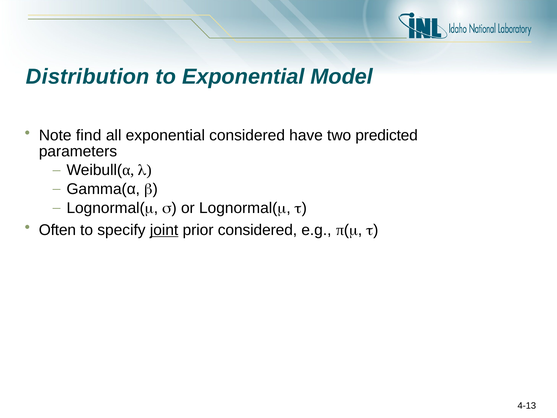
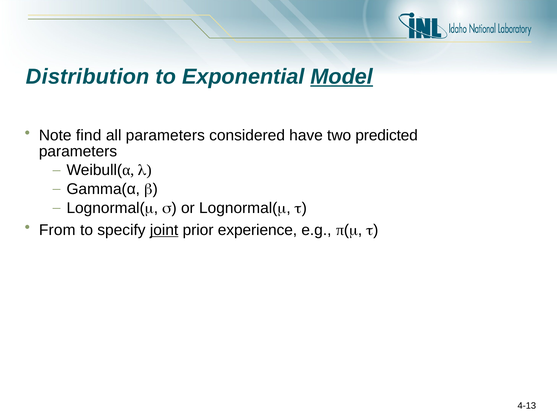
Model underline: none -> present
all exponential: exponential -> parameters
Often: Often -> From
prior considered: considered -> experience
